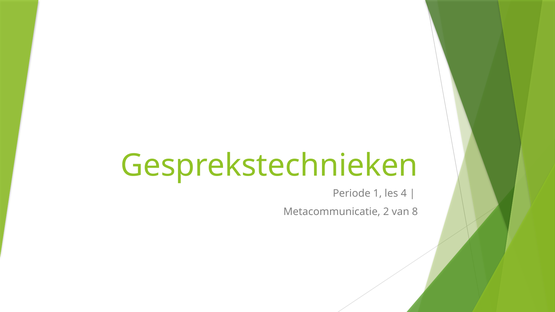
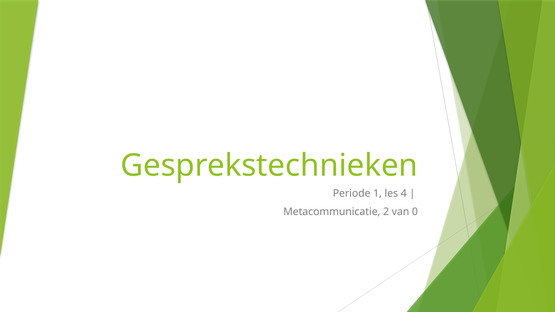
8: 8 -> 0
